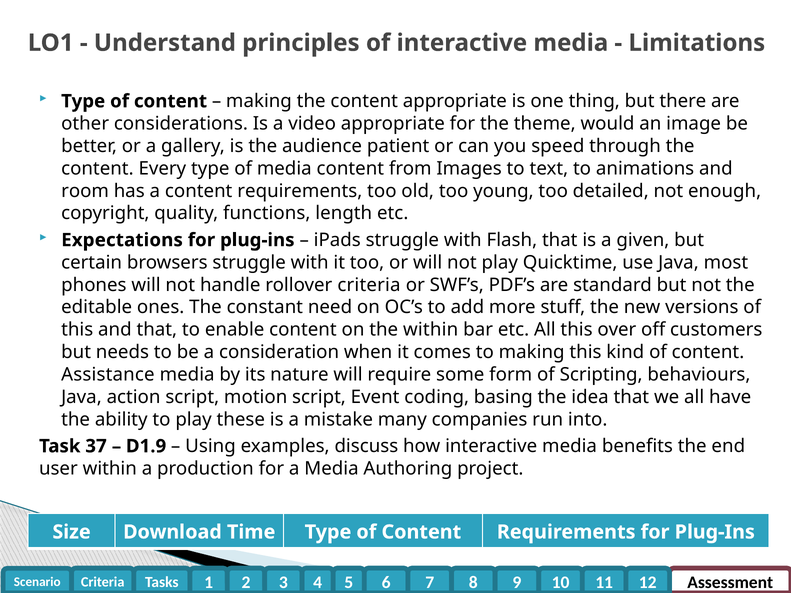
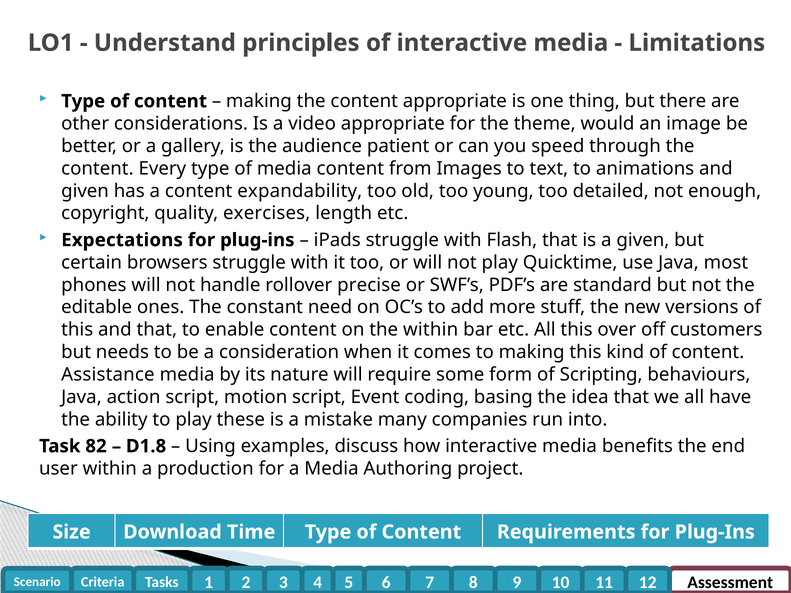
room at (85, 191): room -> given
a content requirements: requirements -> expandability
functions: functions -> exercises
rollover criteria: criteria -> precise
37: 37 -> 82
D1.9: D1.9 -> D1.8
